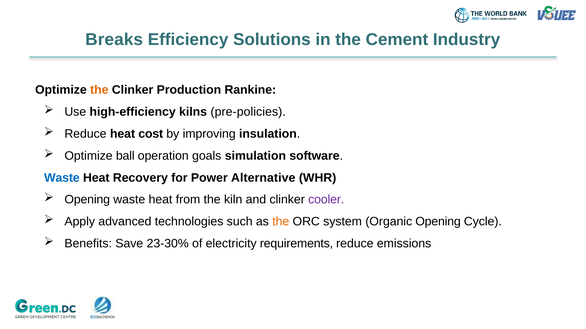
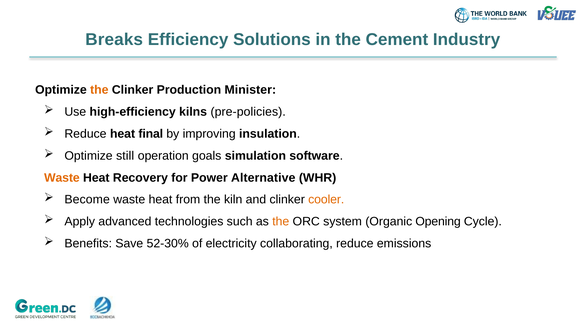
Rankine: Rankine -> Minister
cost: cost -> final
ball: ball -> still
Waste at (62, 178) colour: blue -> orange
Opening at (87, 200): Opening -> Become
cooler colour: purple -> orange
23-30%: 23-30% -> 52-30%
requirements: requirements -> collaborating
